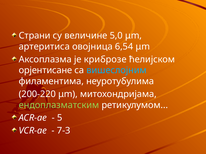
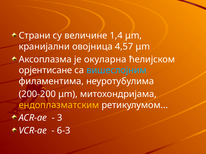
5,0: 5,0 -> 1,4
артеритиса: артеритиса -> кранијални
6,54: 6,54 -> 4,57
криброзе: криброзе -> окуларна
200-220: 200-220 -> 200-200
ендоплазматским colour: light green -> yellow
5: 5 -> 3
7-3: 7-3 -> 6-3
